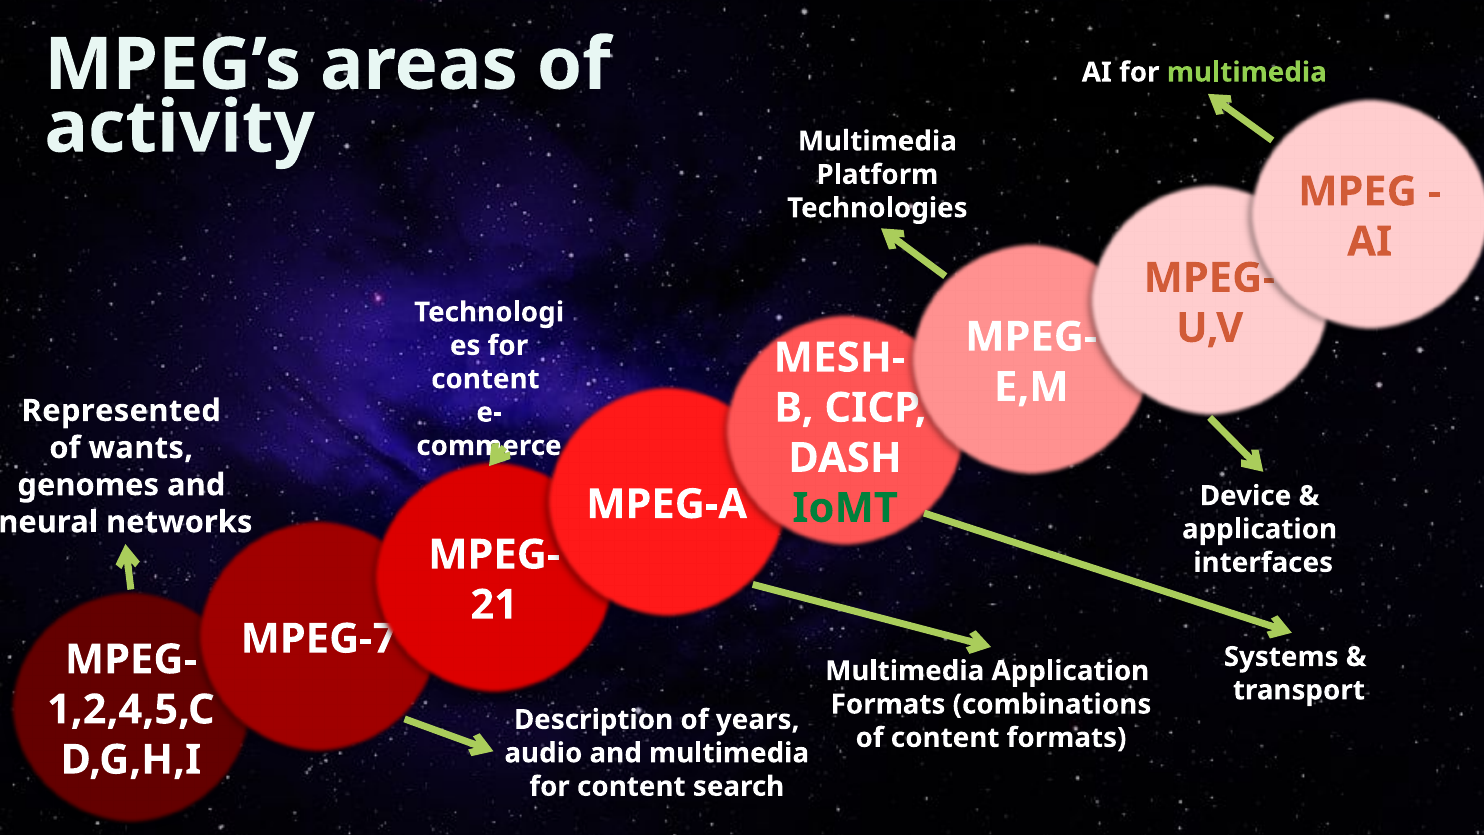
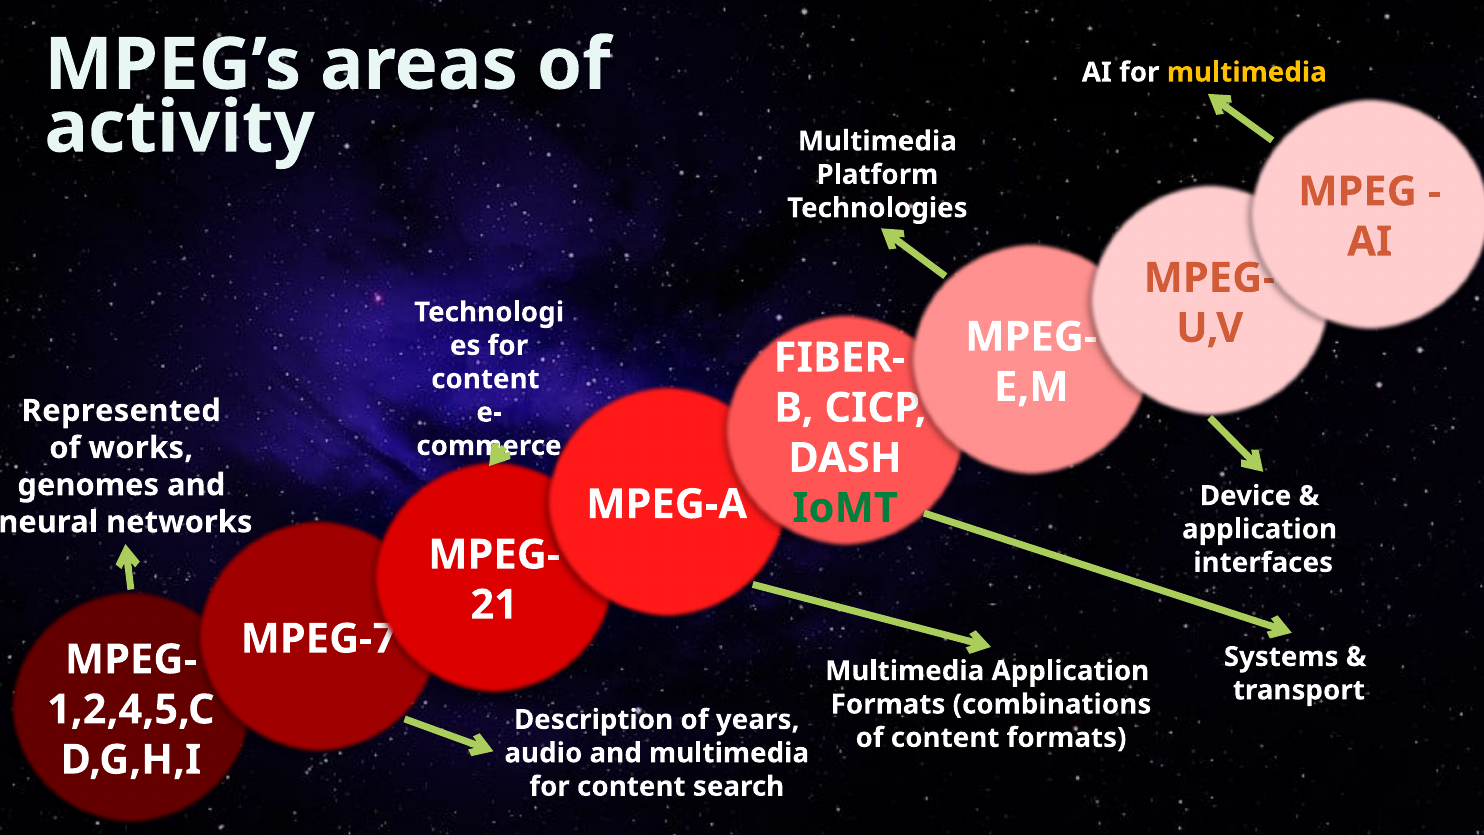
multimedia at (1247, 72) colour: light green -> yellow
MESH-: MESH- -> FIBER-
wants: wants -> works
